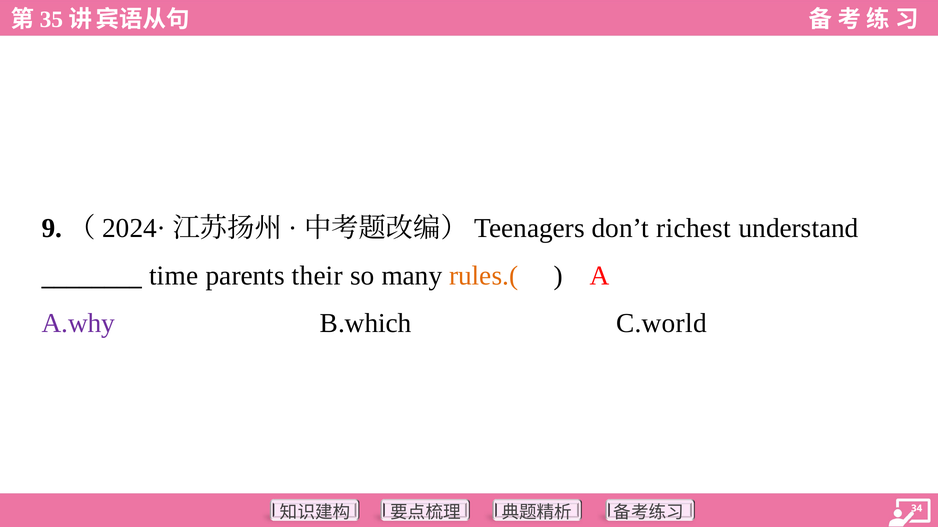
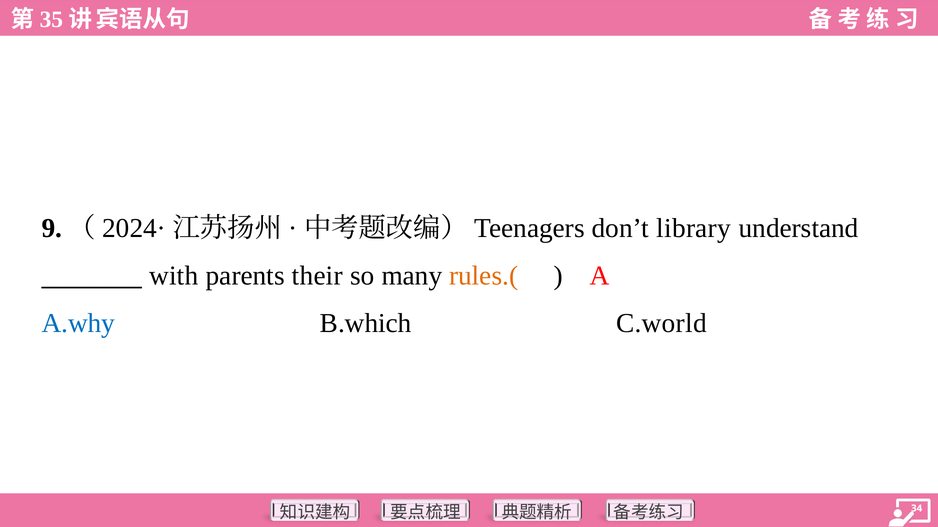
richest: richest -> library
time: time -> with
A.why colour: purple -> blue
